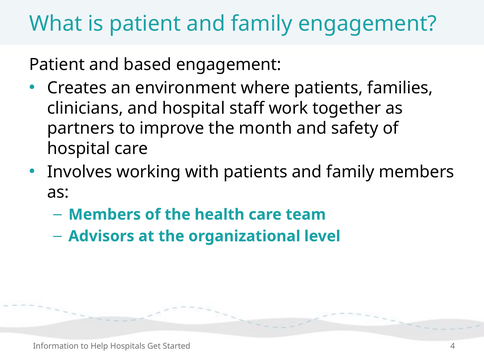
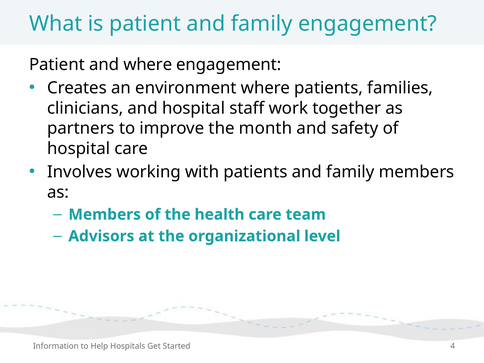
and based: based -> where
